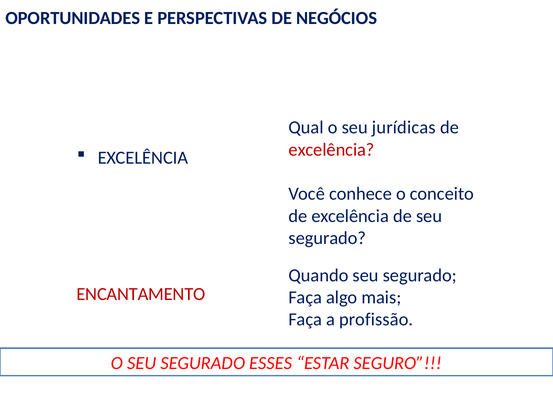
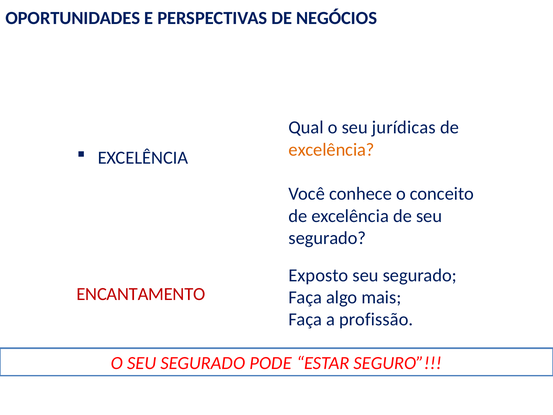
excelência at (332, 149) colour: red -> orange
Quando: Quando -> Exposto
ESSES: ESSES -> PODE
